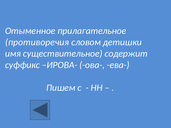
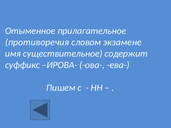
детишки: детишки -> экзамене
